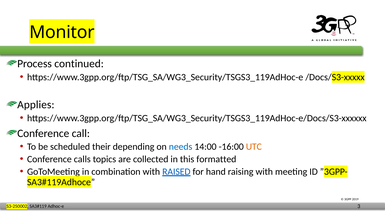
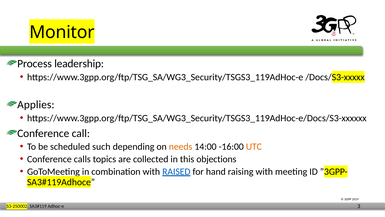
continued: continued -> leadership
their: their -> such
needs colour: blue -> orange
formatted: formatted -> objections
